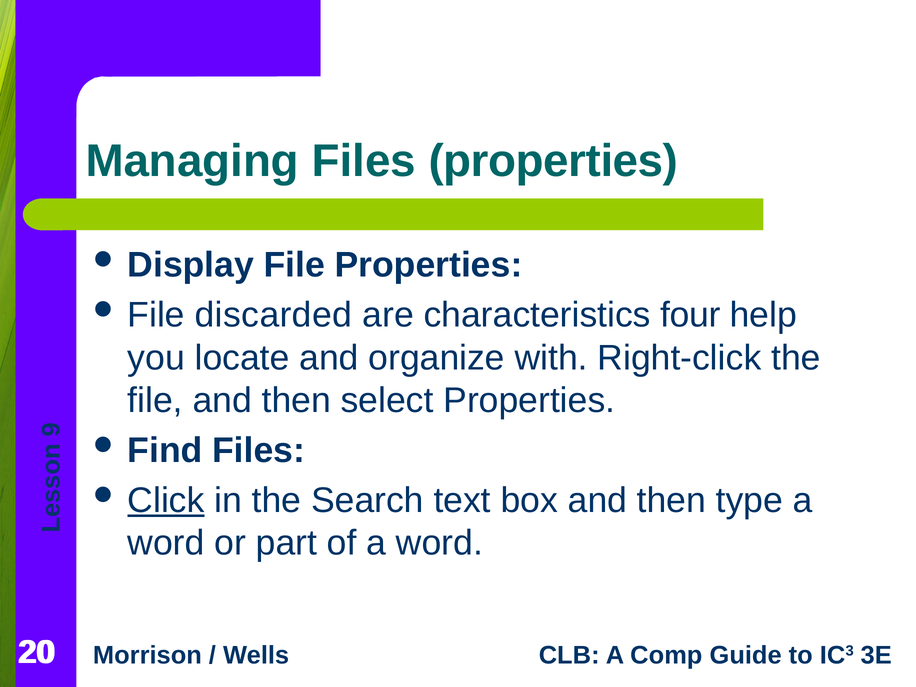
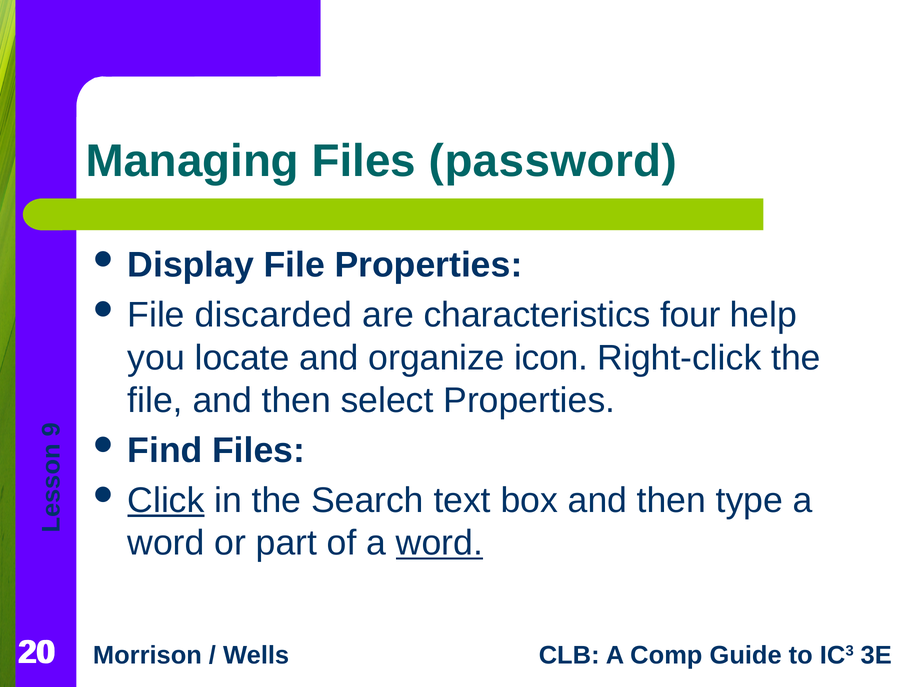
Files properties: properties -> password
with: with -> icon
word at (439, 543) underline: none -> present
